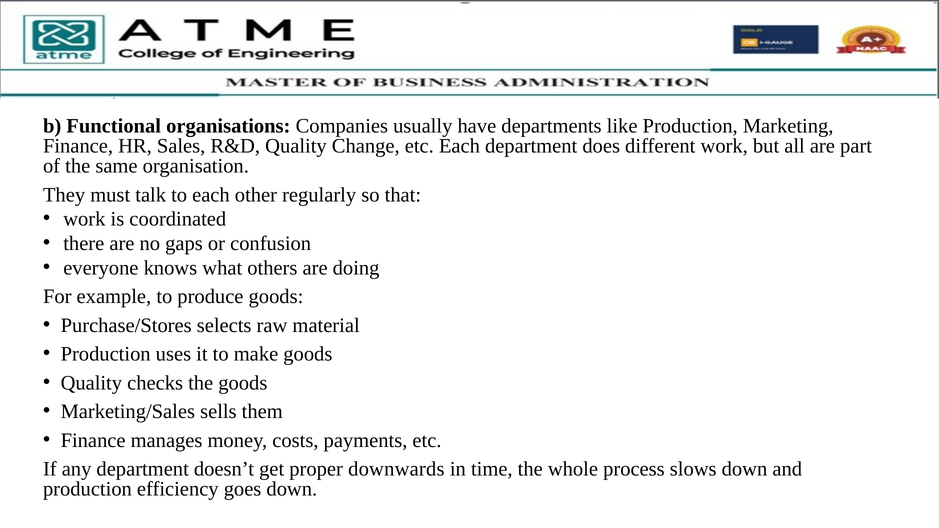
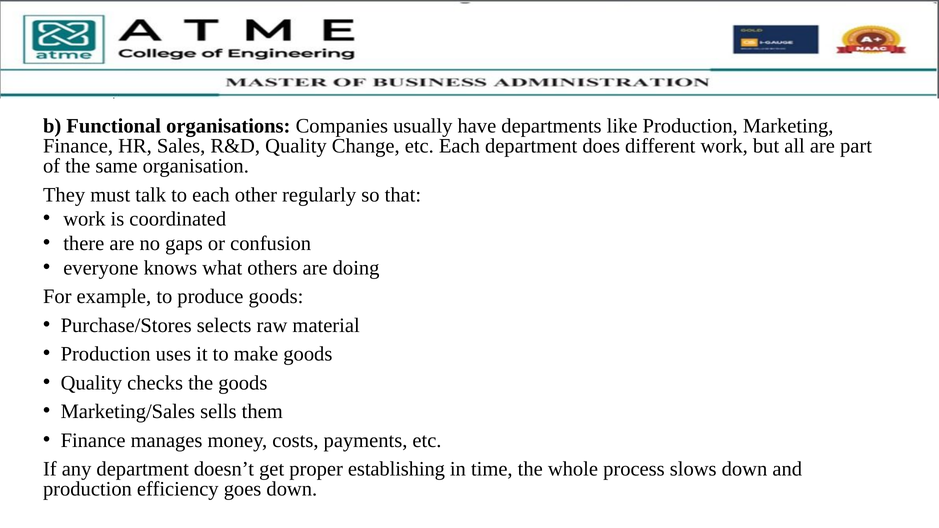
downwards: downwards -> establishing
